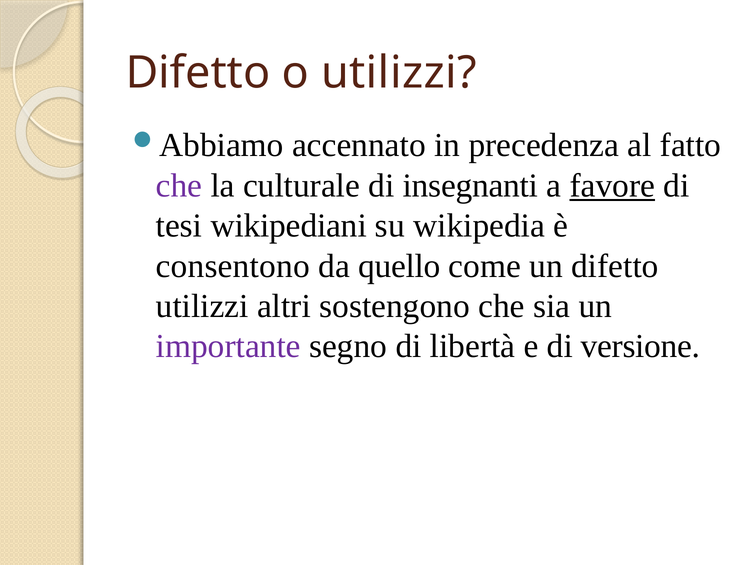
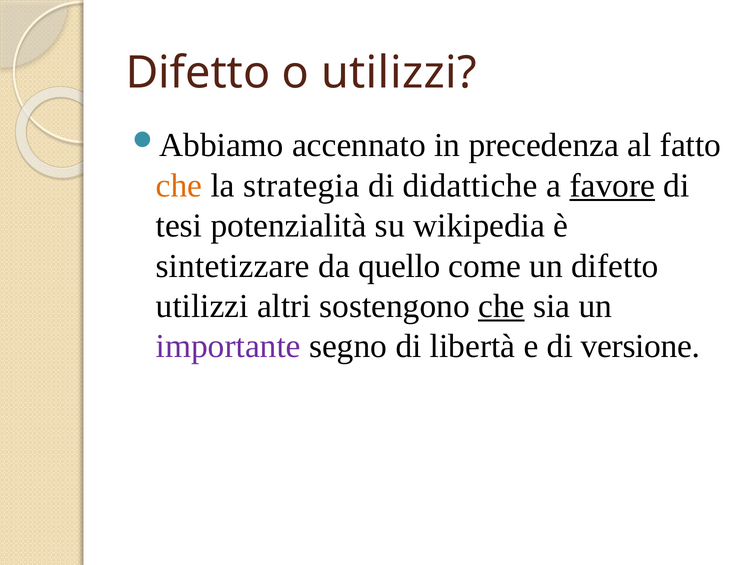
che at (179, 186) colour: purple -> orange
culturale: culturale -> strategia
insegnanti: insegnanti -> didattiche
wikipediani: wikipediani -> potenzialità
consentono: consentono -> sintetizzare
che at (501, 306) underline: none -> present
